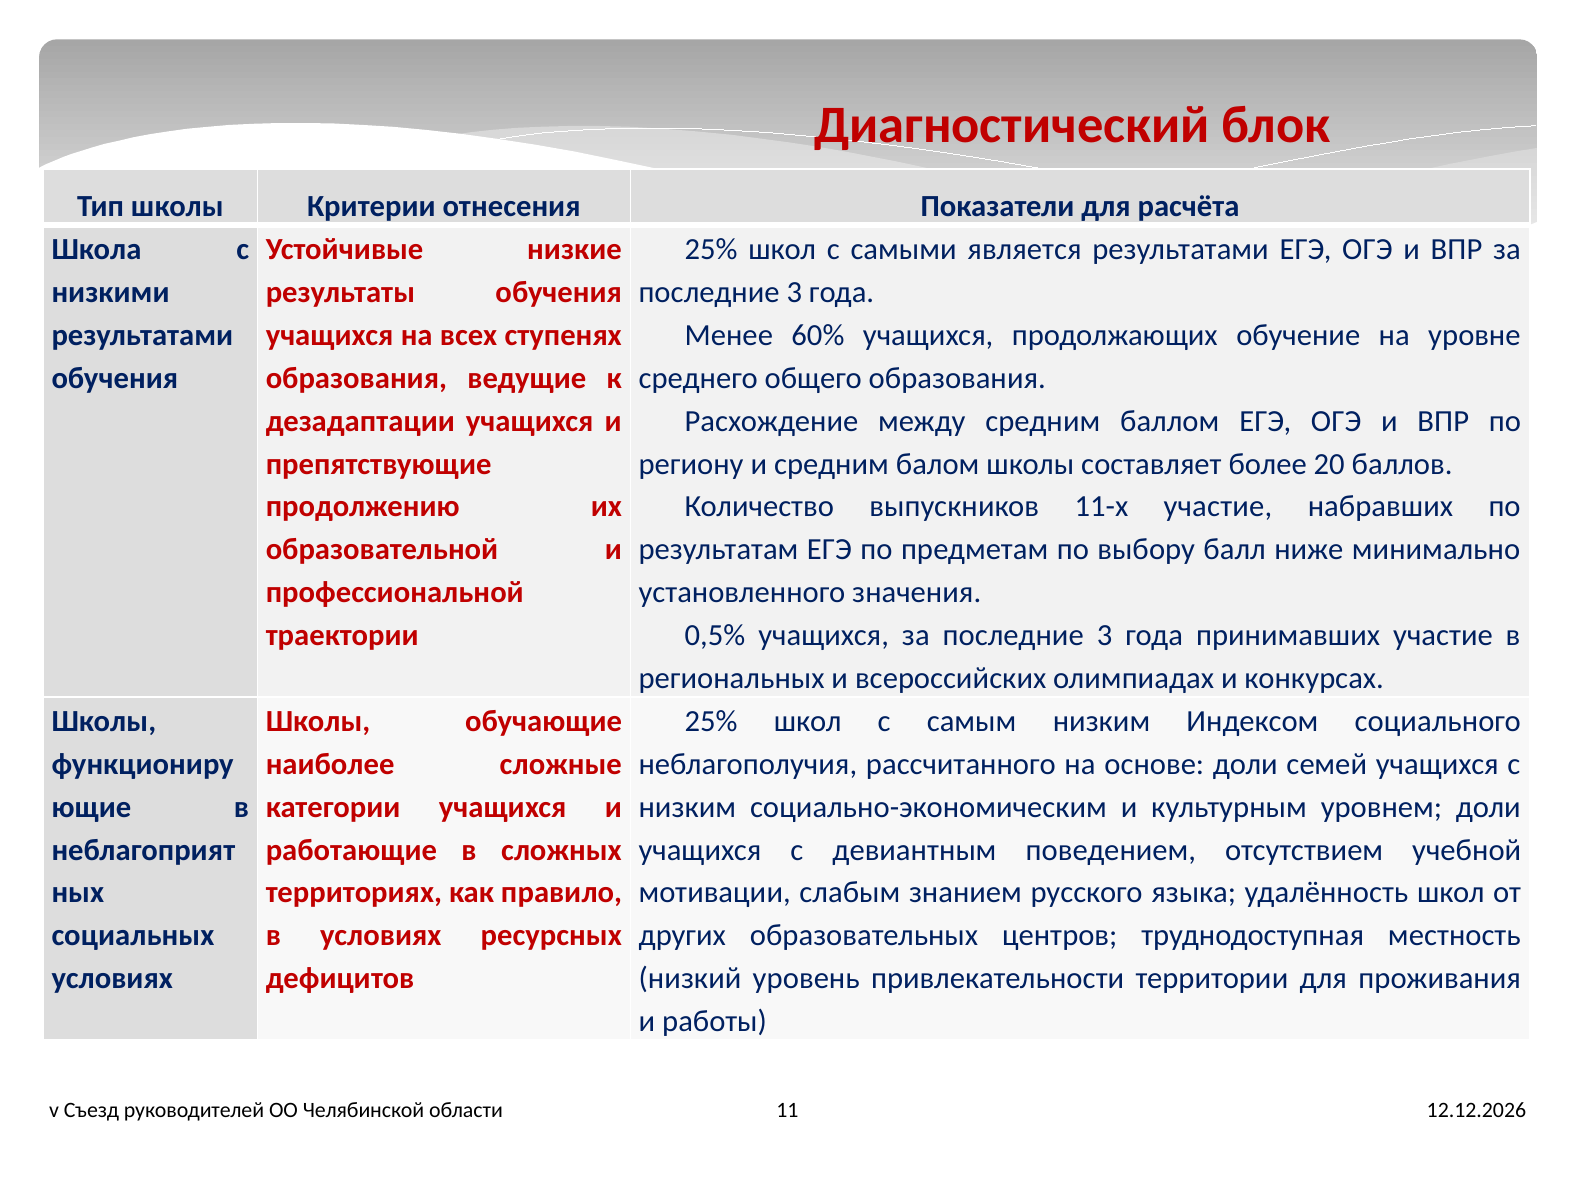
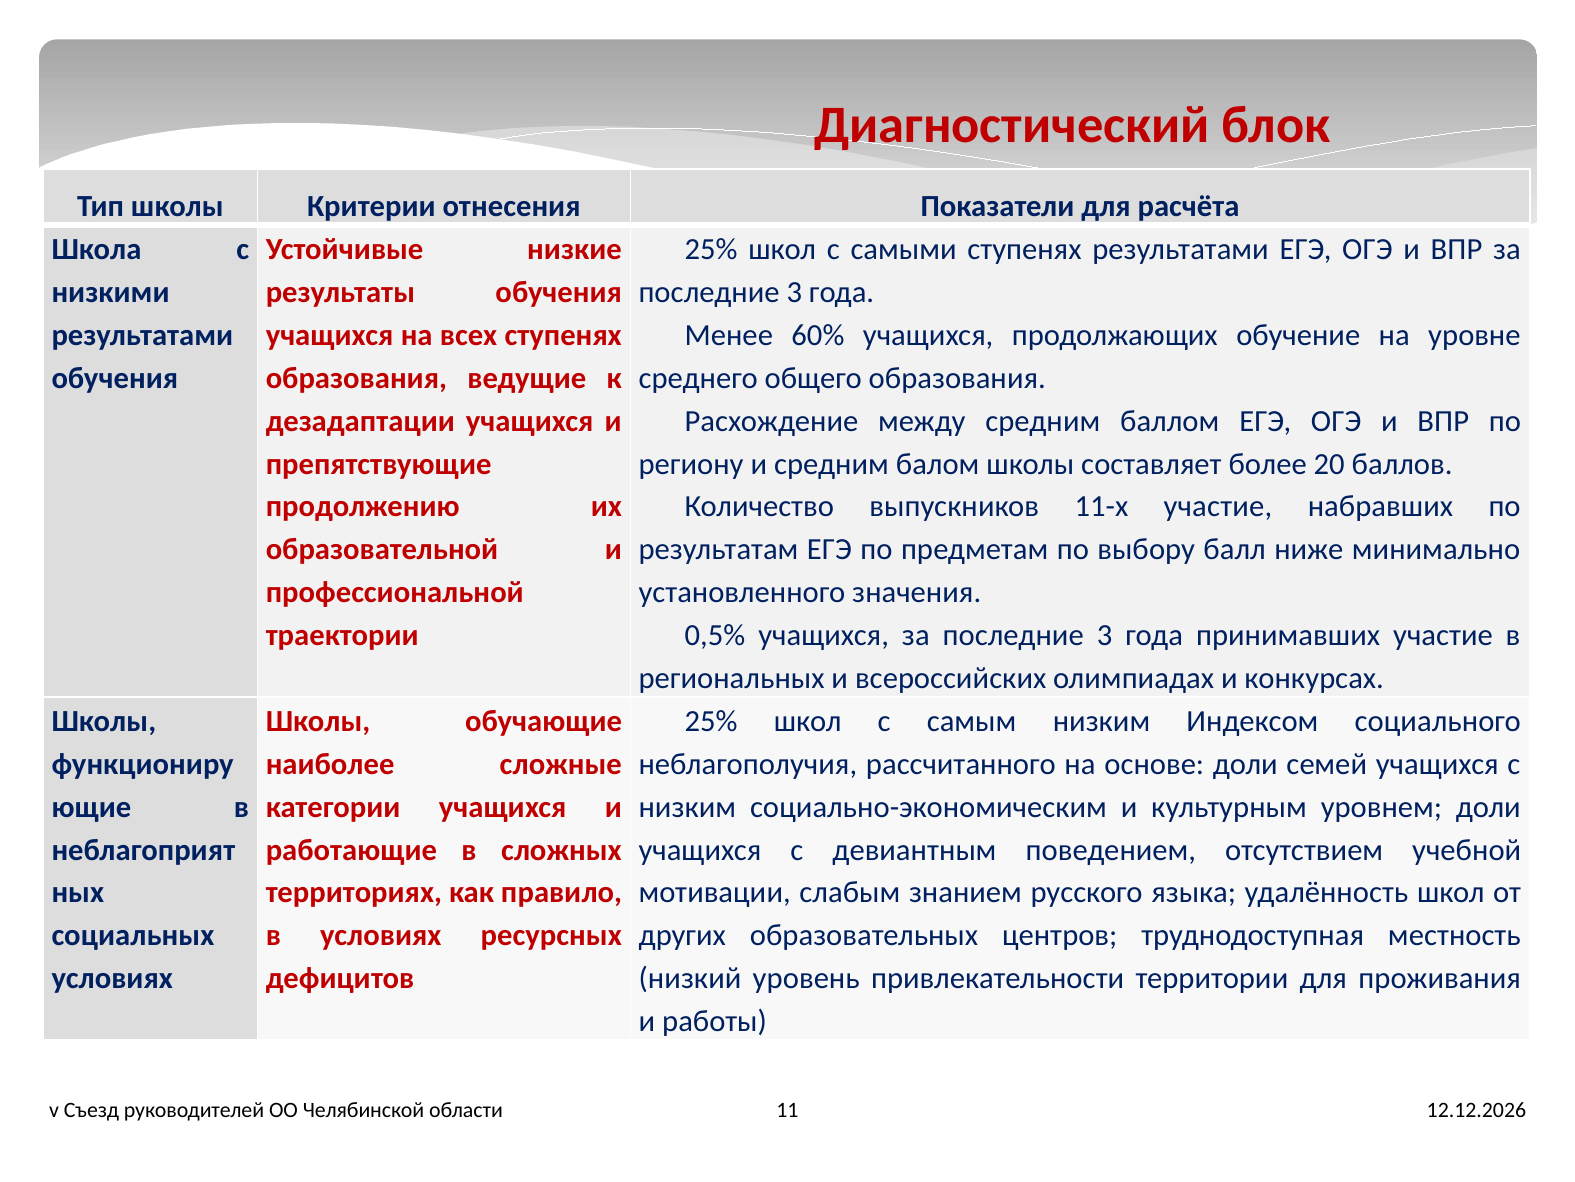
самыми является: является -> ступенях
